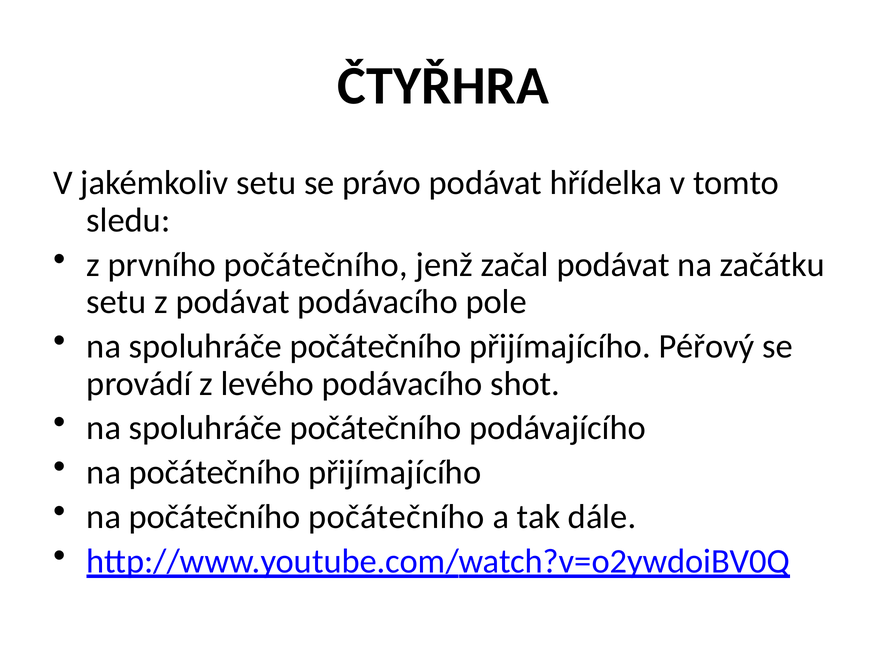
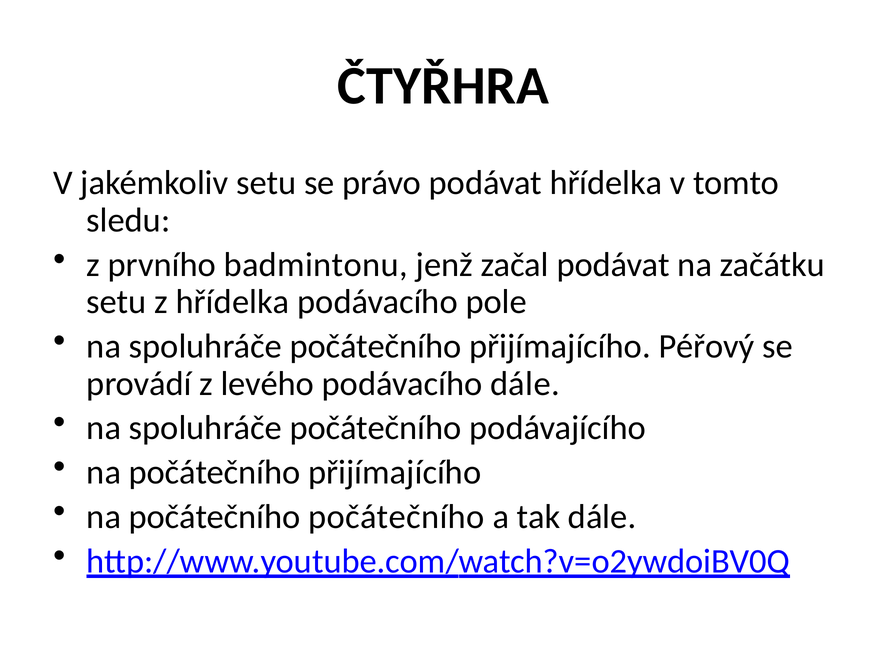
prvního počátečního: počátečního -> badmintonu
z podávat: podávat -> hřídelka
podávacího shot: shot -> dále
